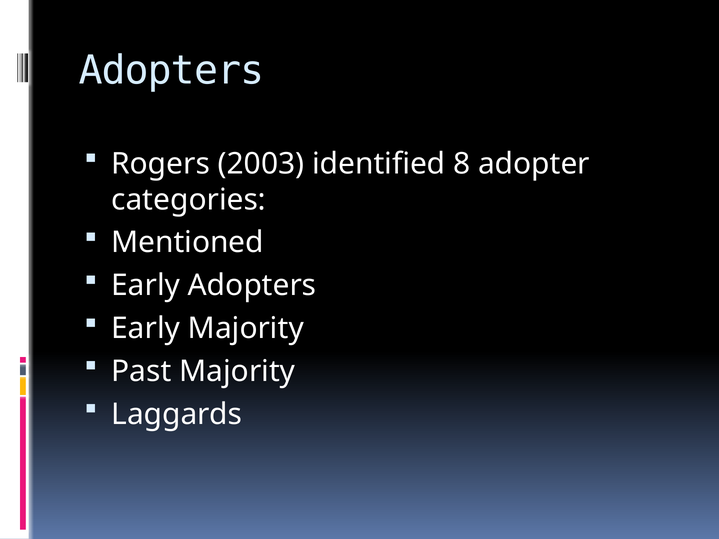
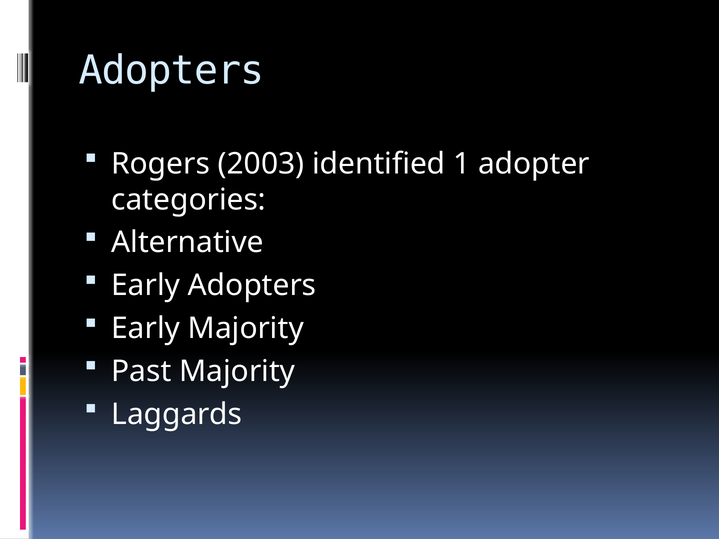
8: 8 -> 1
Mentioned: Mentioned -> Alternative
